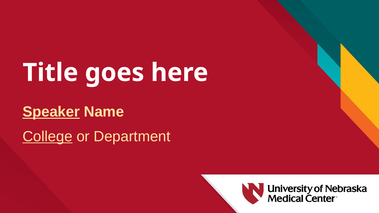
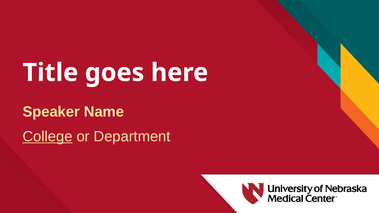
Speaker underline: present -> none
